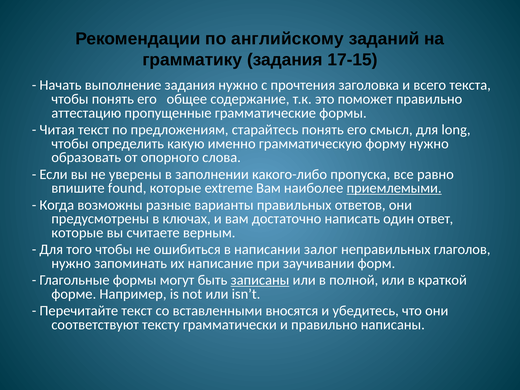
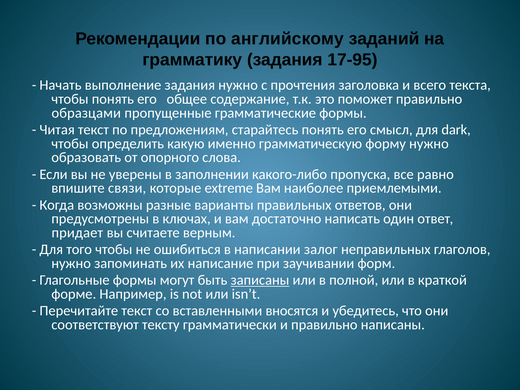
17-15: 17-15 -> 17-95
аттестацию: аттестацию -> образцами
long: long -> dark
found: found -> связи
приемлемыми underline: present -> none
которые at (77, 233): которые -> придает
